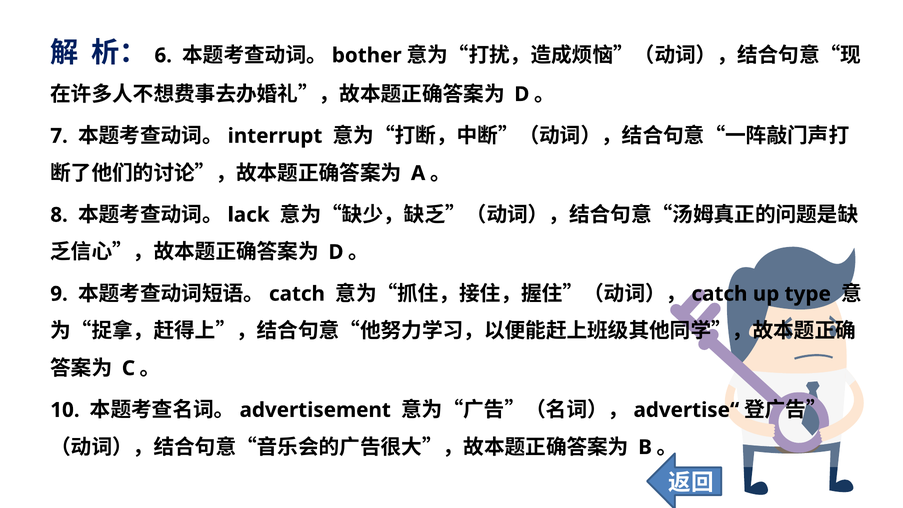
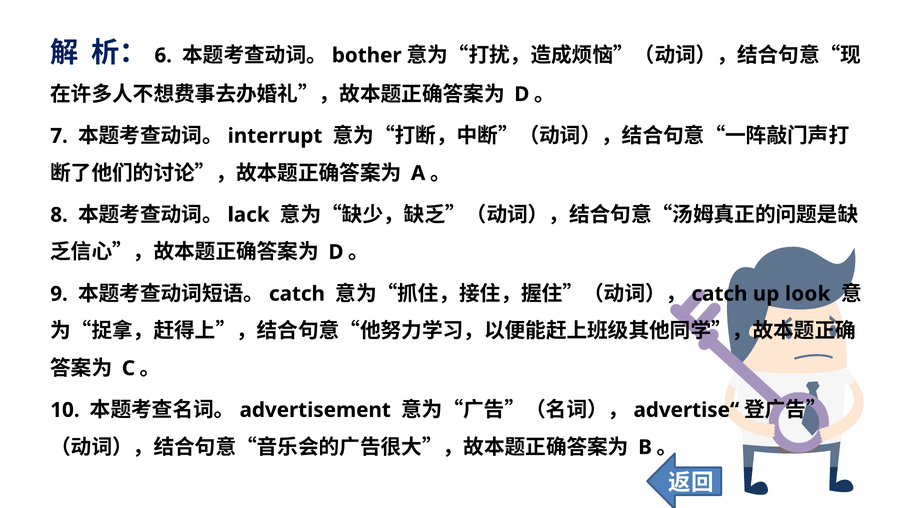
type: type -> look
